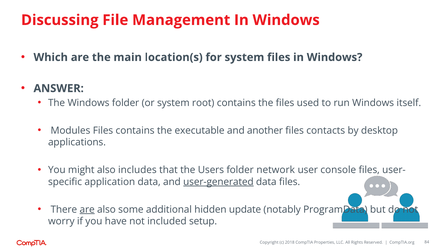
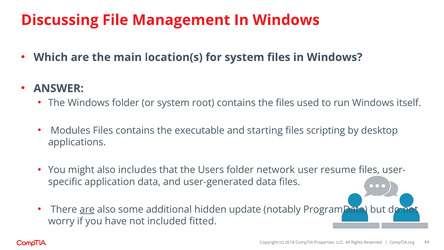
another: another -> starting
contacts: contacts -> scripting
console: console -> resume
user-generated underline: present -> none
setup: setup -> fitted
